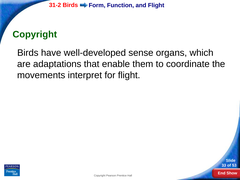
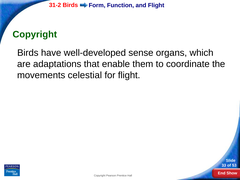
interpret: interpret -> celestial
